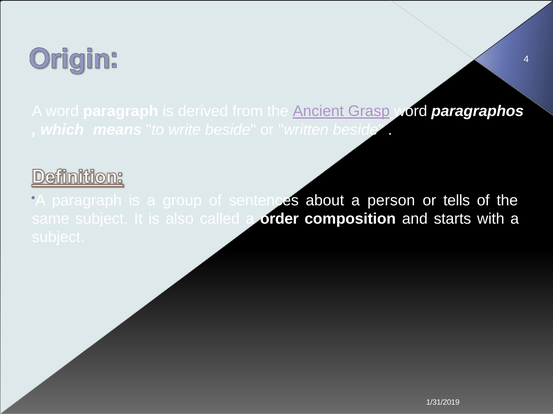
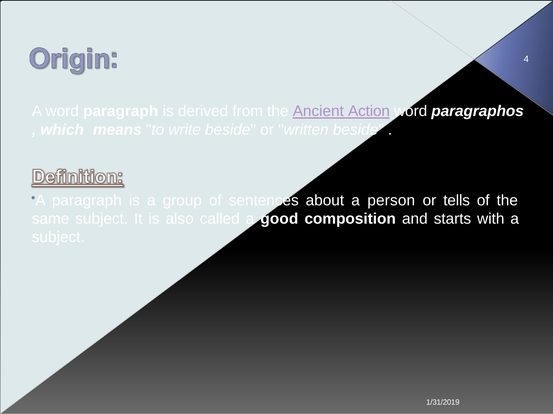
Grasp: Grasp -> Action
order: order -> good
